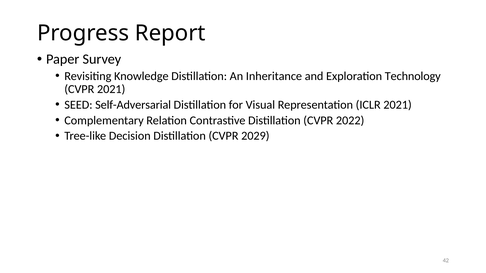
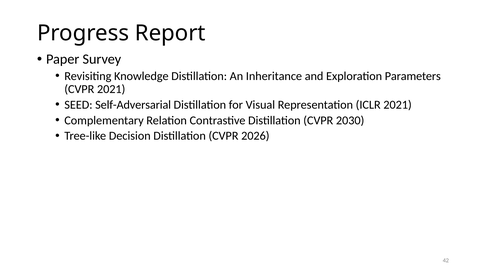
Technology: Technology -> Parameters
2022: 2022 -> 2030
2029: 2029 -> 2026
